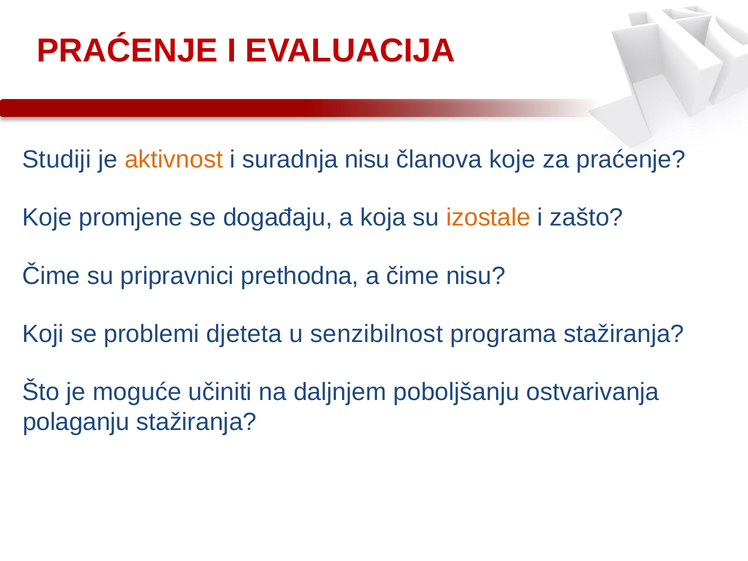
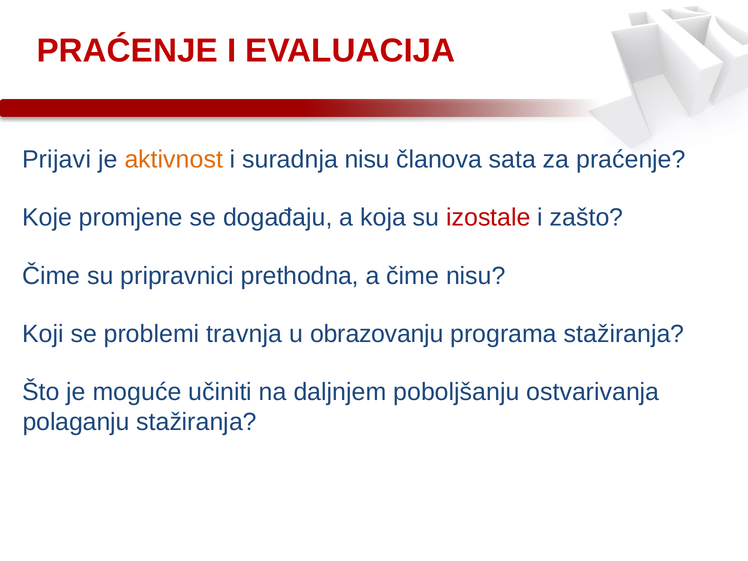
Studiji: Studiji -> Prijavi
članova koje: koje -> sata
izostale colour: orange -> red
djeteta: djeteta -> travnja
senzibilnost: senzibilnost -> obrazovanju
